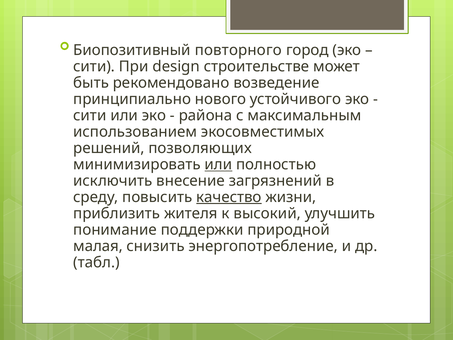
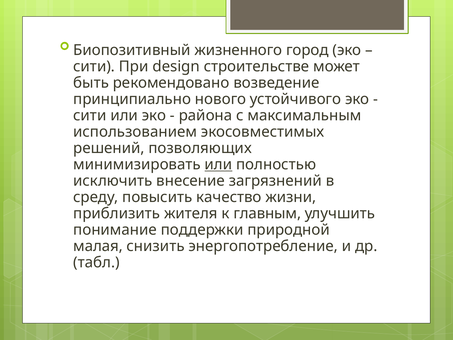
повторного: повторного -> жизненного
качество underline: present -> none
высокий: высокий -> главным
